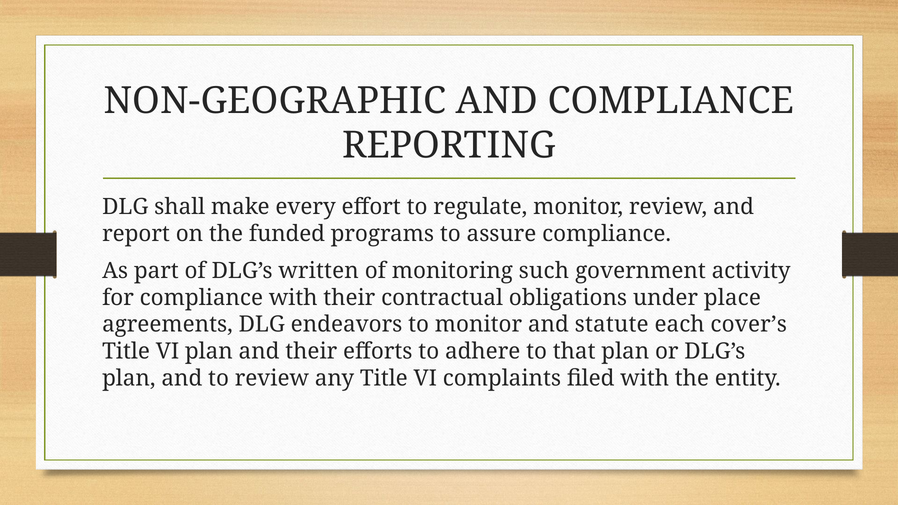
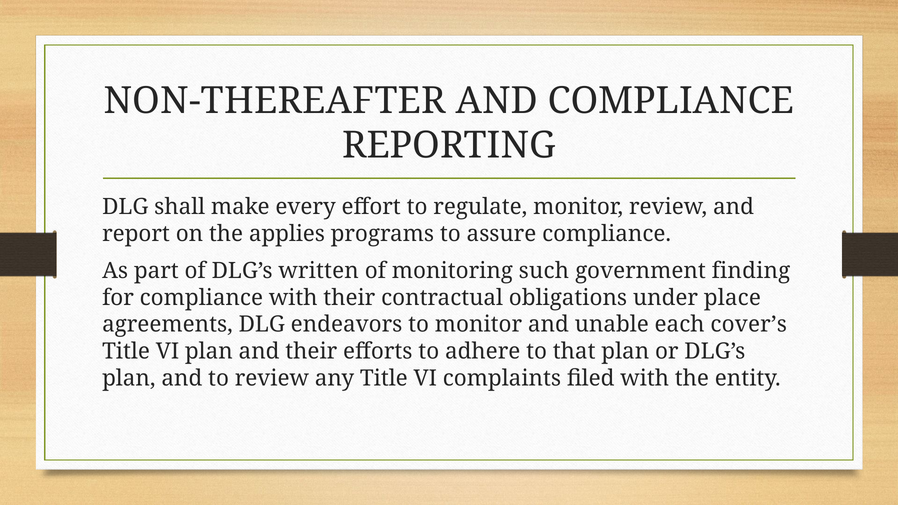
NON-GEOGRAPHIC: NON-GEOGRAPHIC -> NON-THEREAFTER
funded: funded -> applies
activity: activity -> finding
statute: statute -> unable
